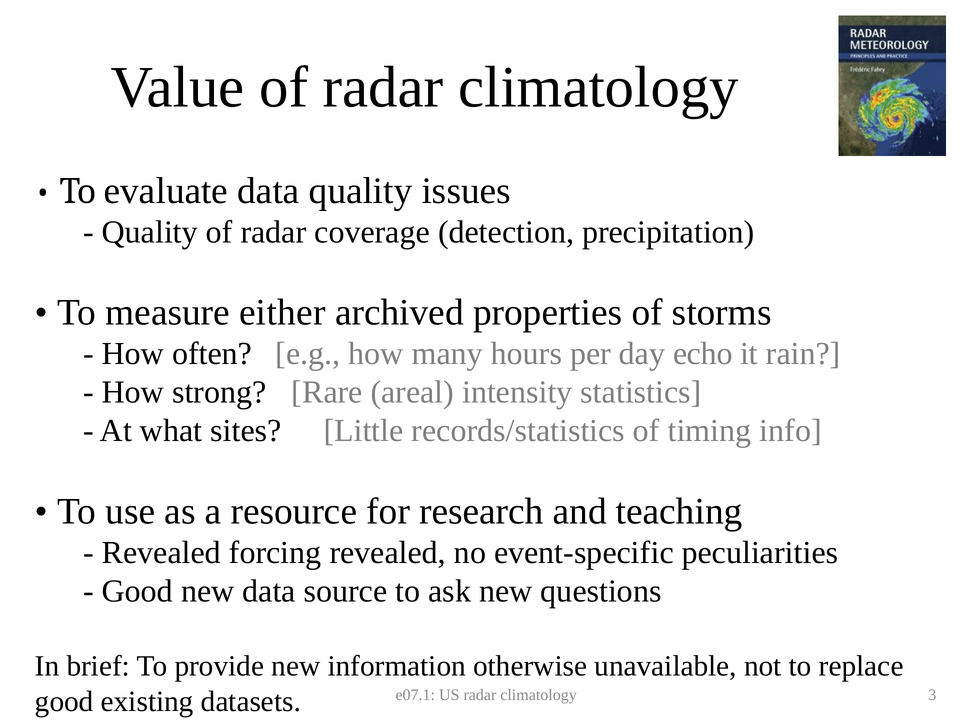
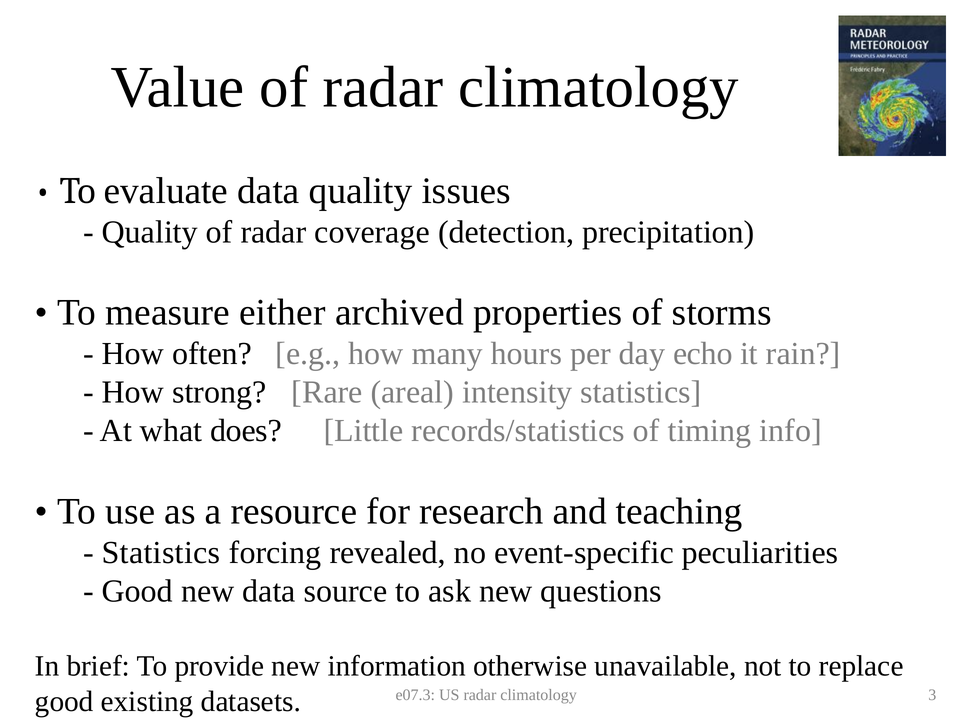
sites: sites -> does
Revealed at (161, 553): Revealed -> Statistics
e07.1: e07.1 -> e07.3
